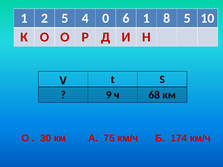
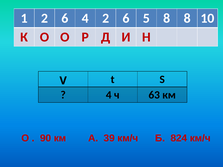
1 2 5: 5 -> 6
4 0: 0 -> 2
6 1: 1 -> 5
8 5: 5 -> 8
9 at (109, 95): 9 -> 4
68: 68 -> 63
30: 30 -> 90
75: 75 -> 39
174: 174 -> 824
